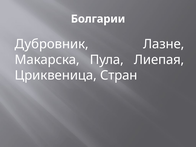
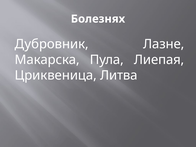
Болгарии: Болгарии -> Болезнях
Стран: Стран -> Литва
